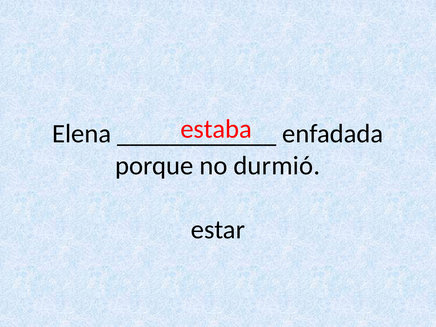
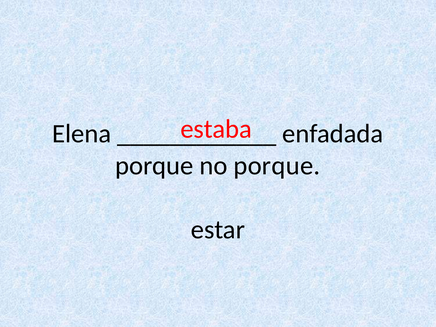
no durmió: durmió -> porque
